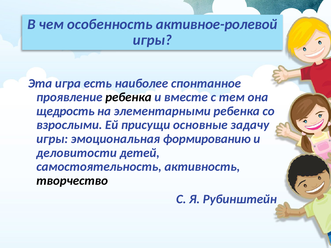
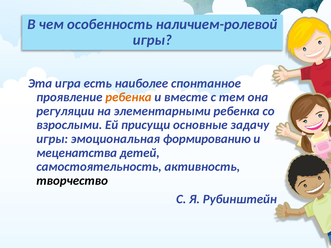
активное-ролевой: активное-ролевой -> наличием-ролевой
ребенка at (128, 97) colour: black -> orange
щедрость: щедрость -> регуляции
деловитости: деловитости -> меценатства
